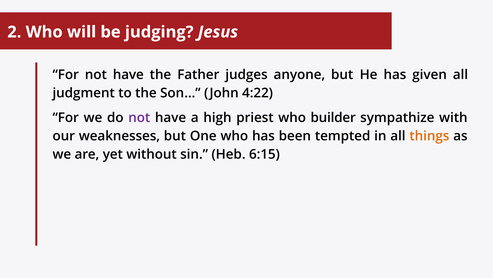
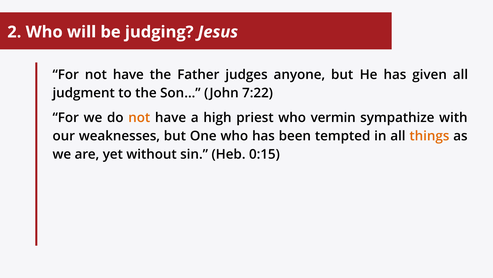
4:22: 4:22 -> 7:22
not at (139, 118) colour: purple -> orange
builder: builder -> vermin
6:15: 6:15 -> 0:15
